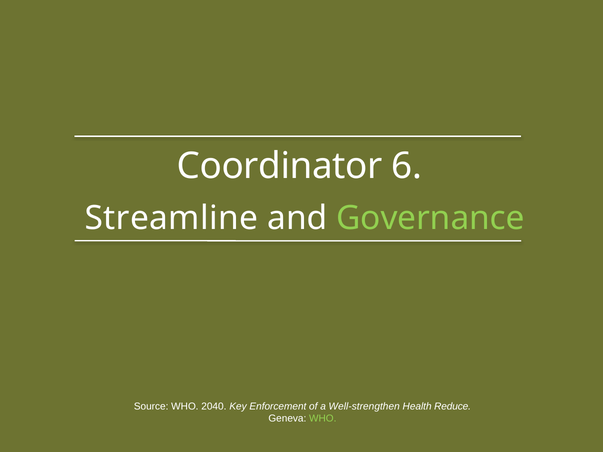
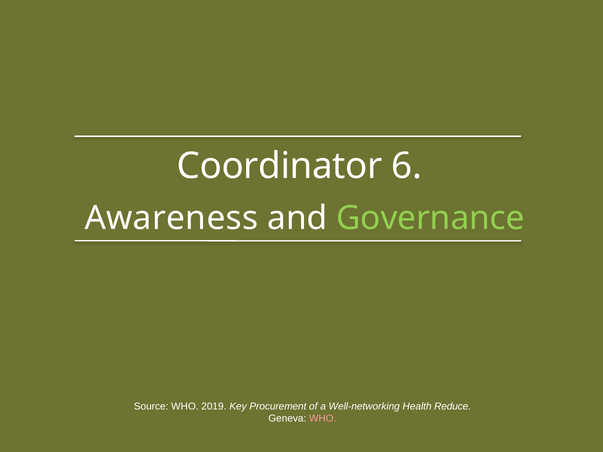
Streamline: Streamline -> Awareness
2040: 2040 -> 2019
Enforcement: Enforcement -> Procurement
Well-strengthen: Well-strengthen -> Well-networking
WHO at (323, 419) colour: light green -> pink
